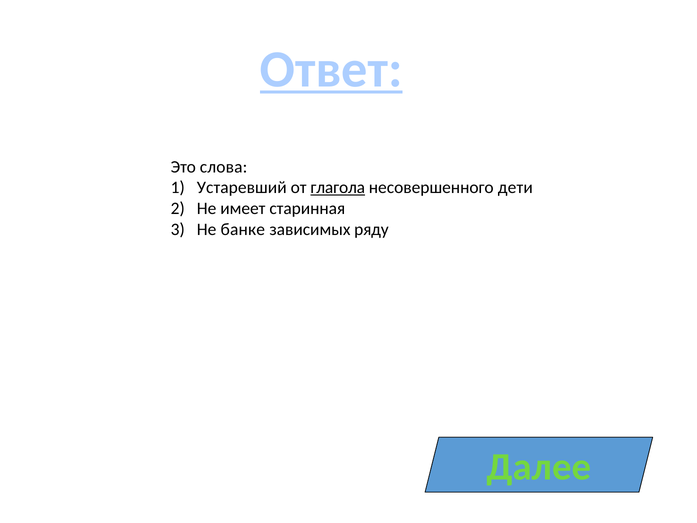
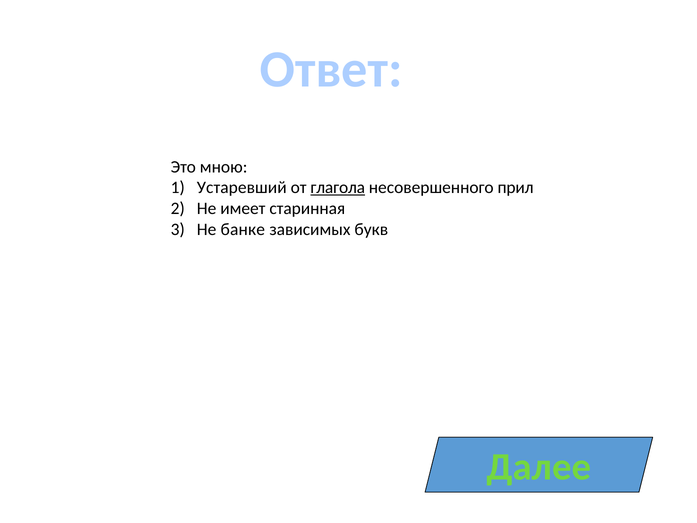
Ответ underline: present -> none
слова: слова -> мною
дети: дети -> прил
ряду: ряду -> букв
